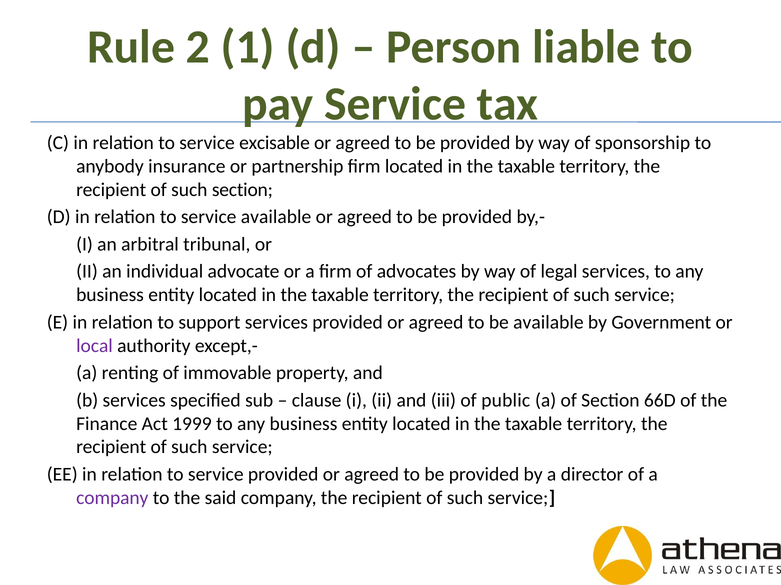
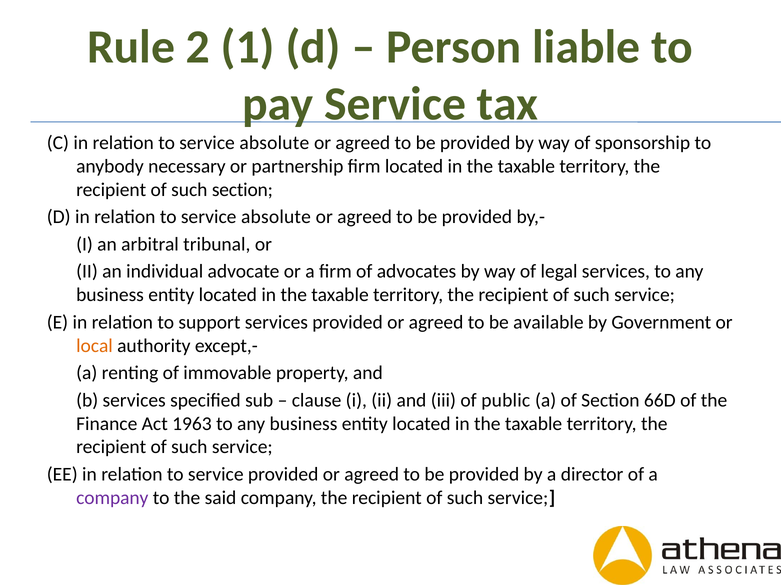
excisable at (274, 143): excisable -> absolute
insurance: insurance -> necessary
available at (276, 217): available -> absolute
local colour: purple -> orange
1999: 1999 -> 1963
